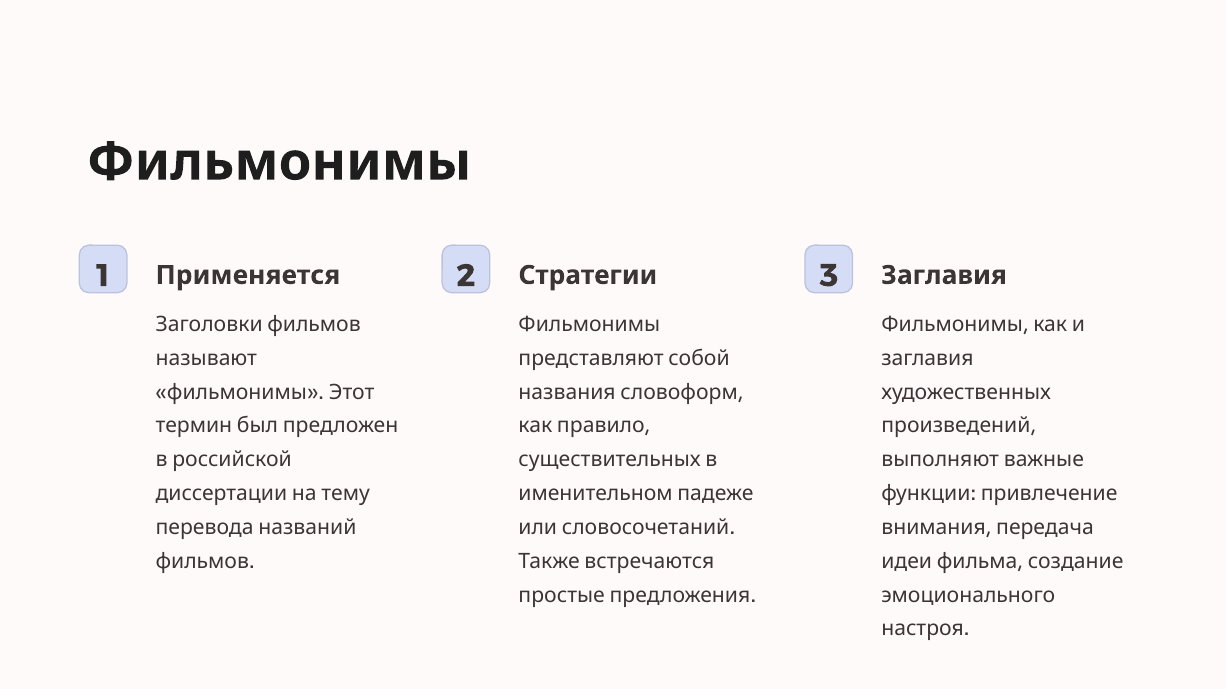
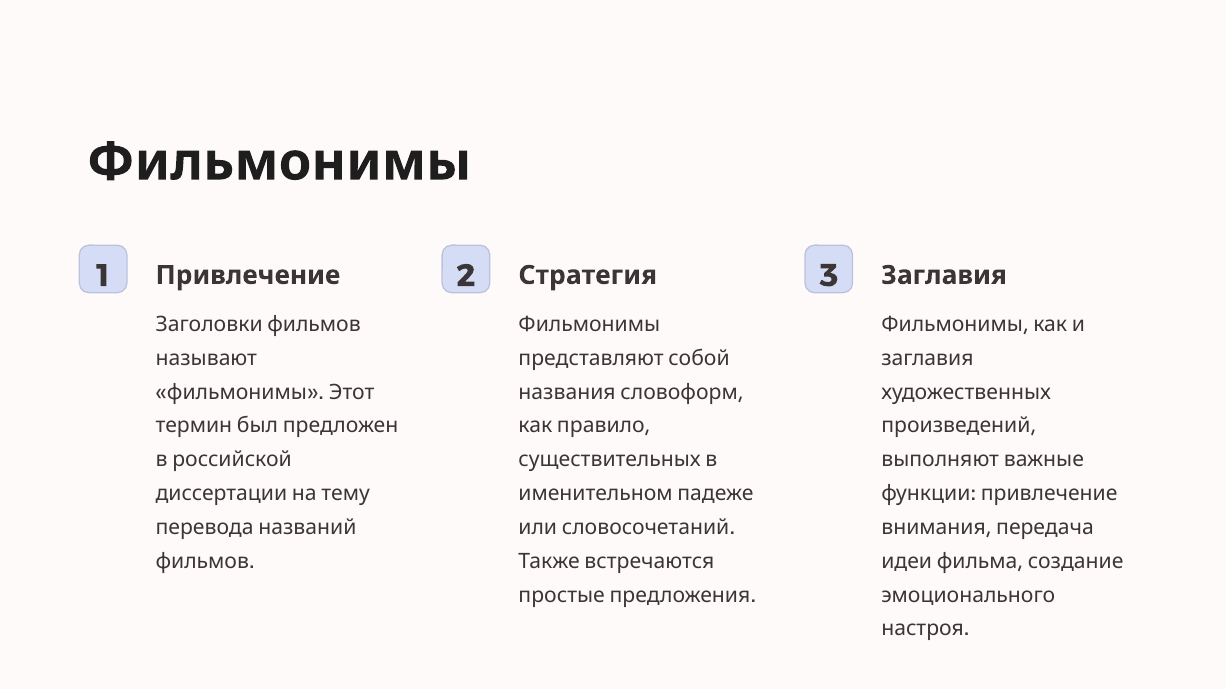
1 Применяется: Применяется -> Привлечение
Стратегии: Стратегии -> Стратегия
